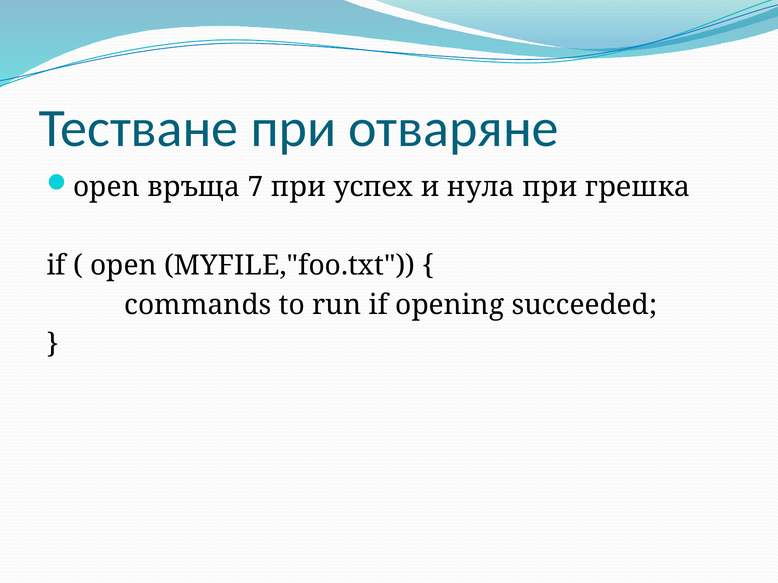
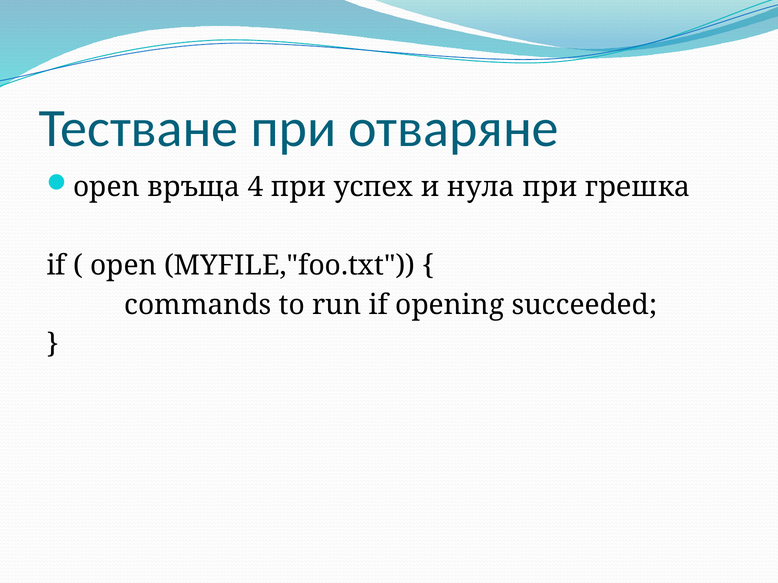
7: 7 -> 4
